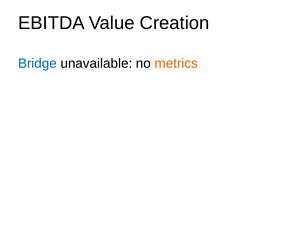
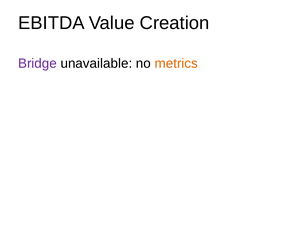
Bridge colour: blue -> purple
